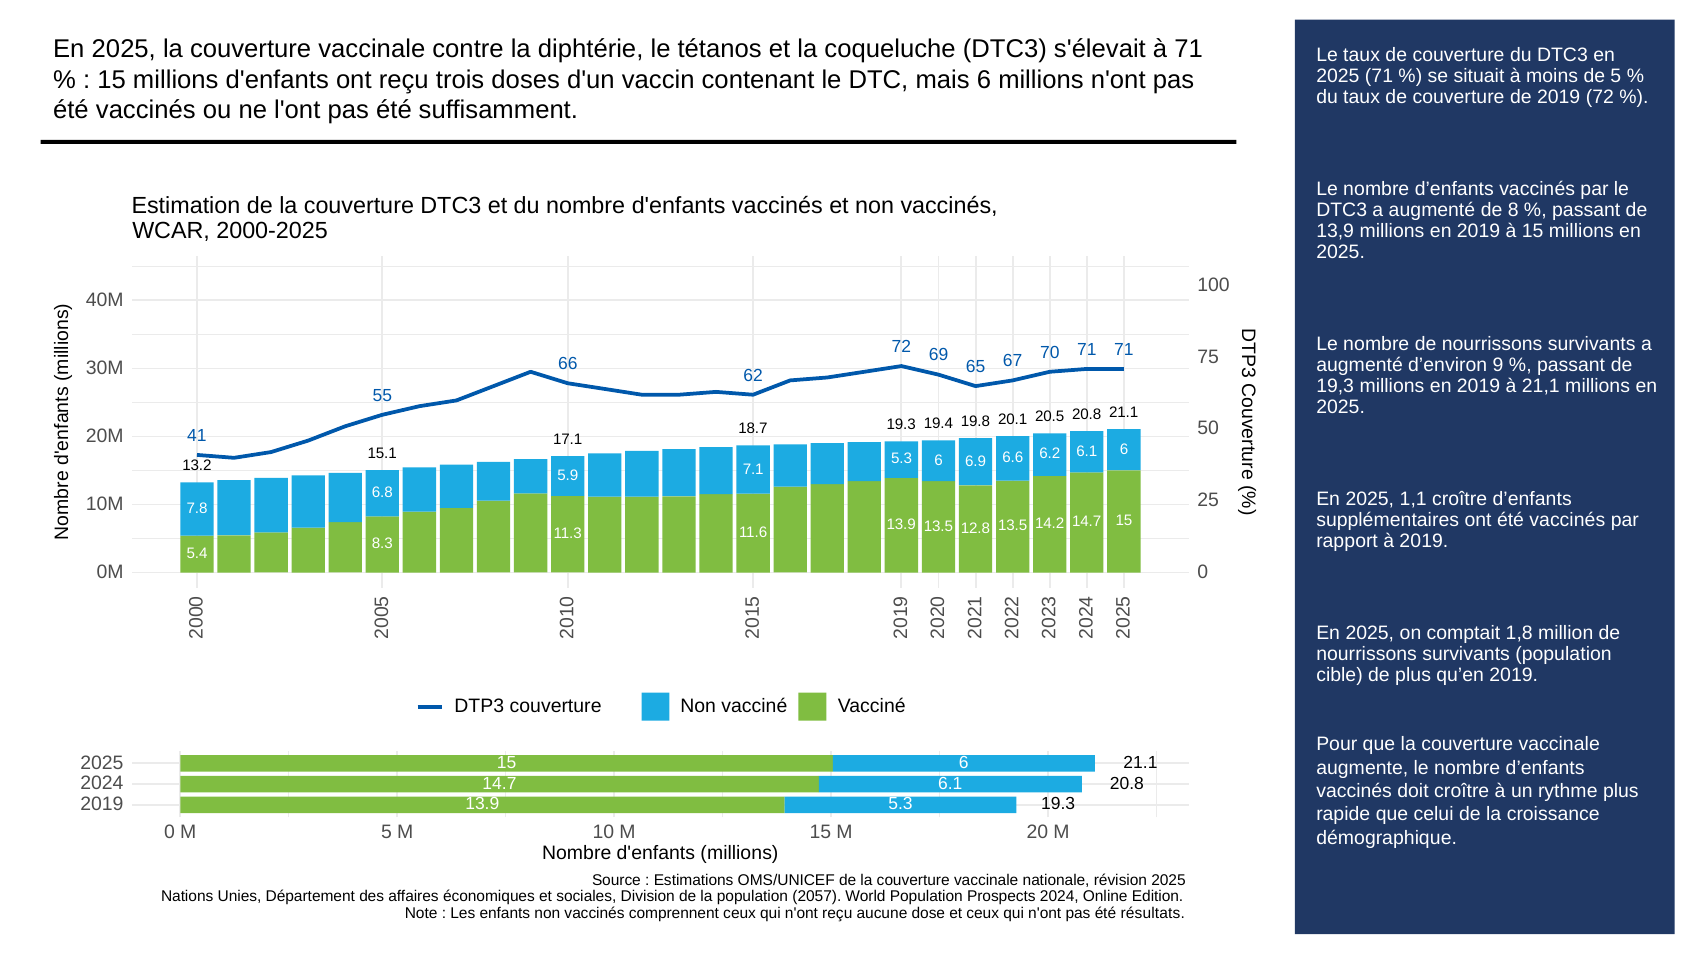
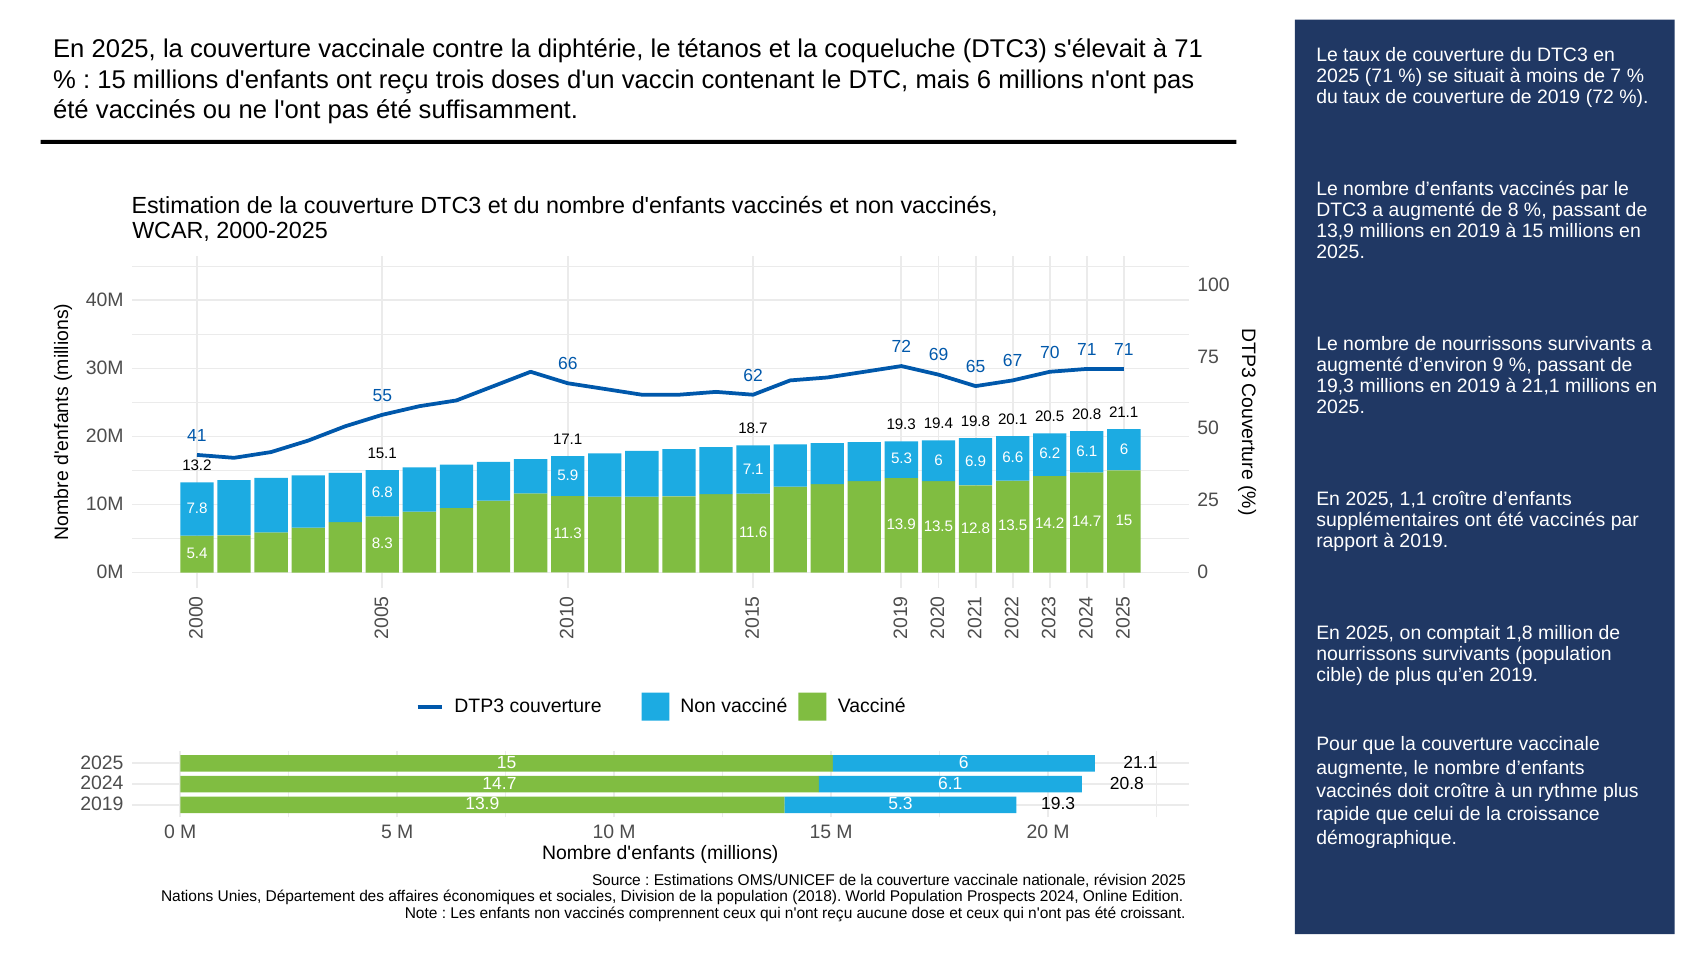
de 5: 5 -> 7
2057: 2057 -> 2018
résultats: résultats -> croissant
